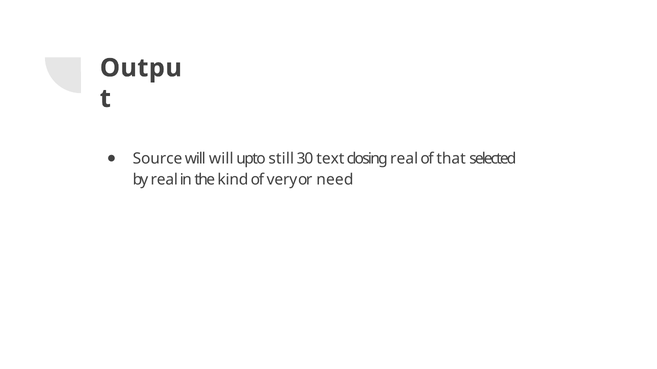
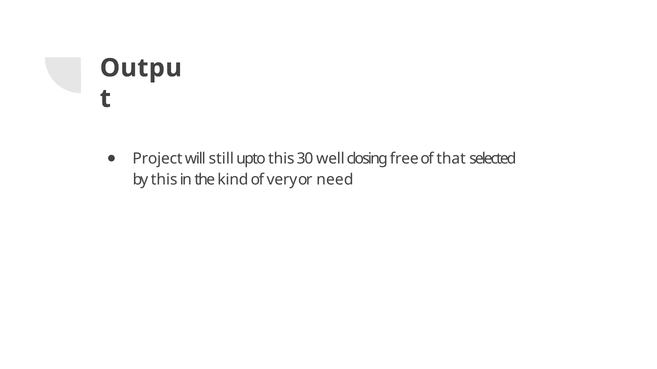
Source: Source -> Project
will will: will -> still
upto still: still -> this
text: text -> well
closing real: real -> free
by real: real -> this
